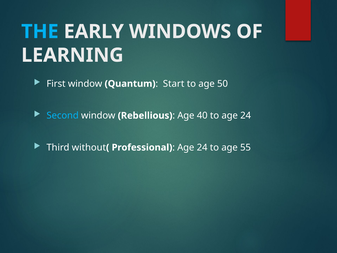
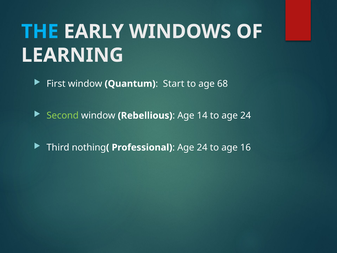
50: 50 -> 68
Second colour: light blue -> light green
40: 40 -> 14
without: without -> nothing
55: 55 -> 16
